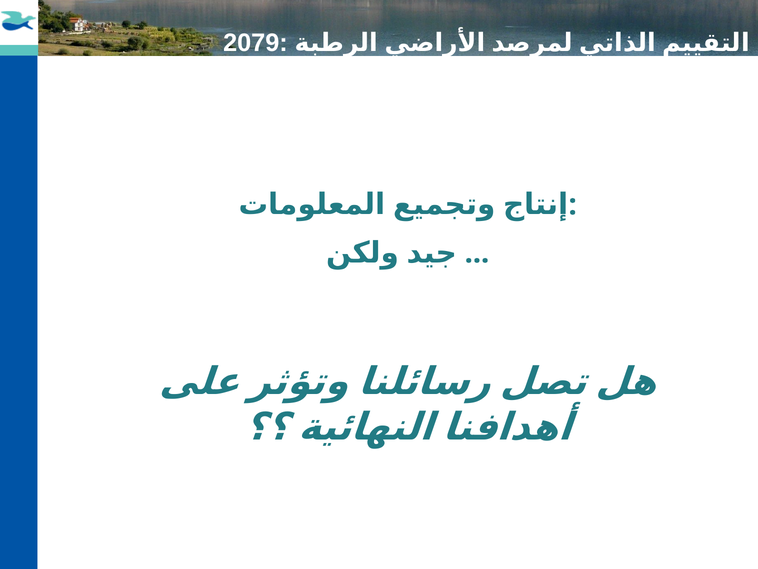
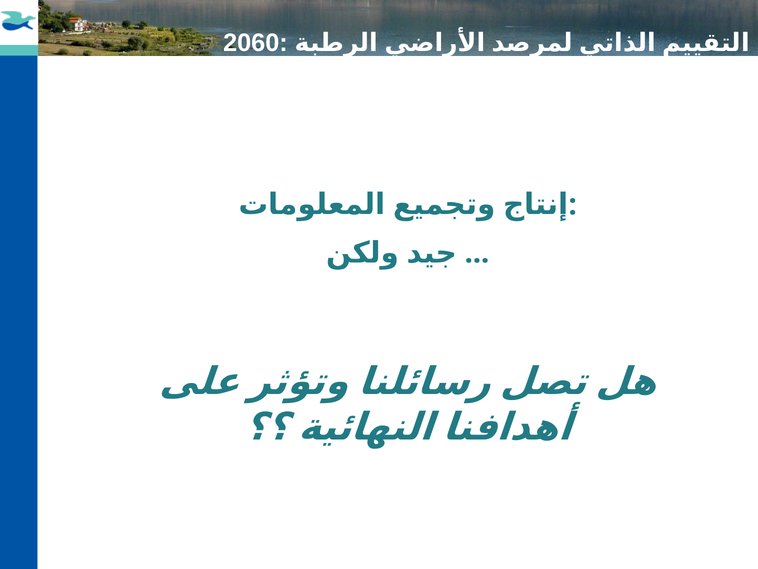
2079: 2079 -> 2060
